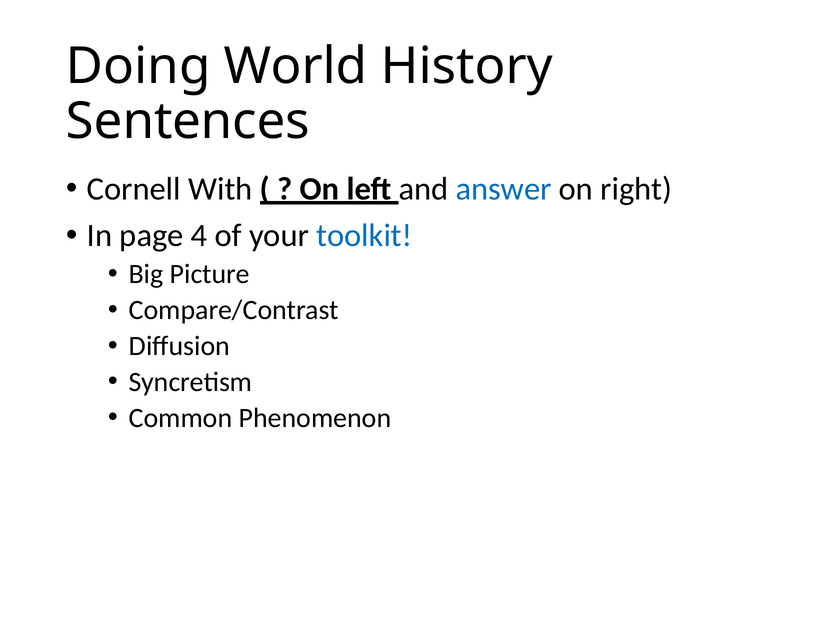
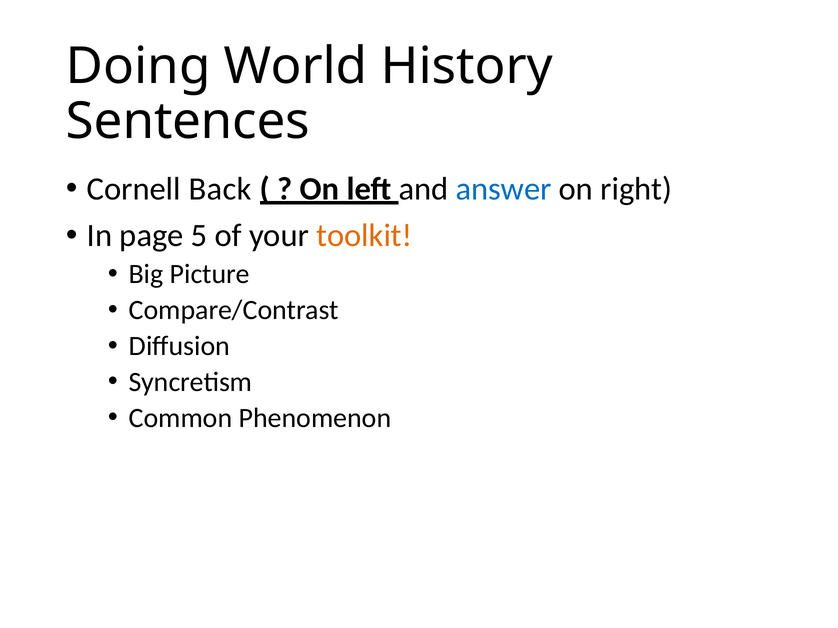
With: With -> Back
4: 4 -> 5
toolkit colour: blue -> orange
